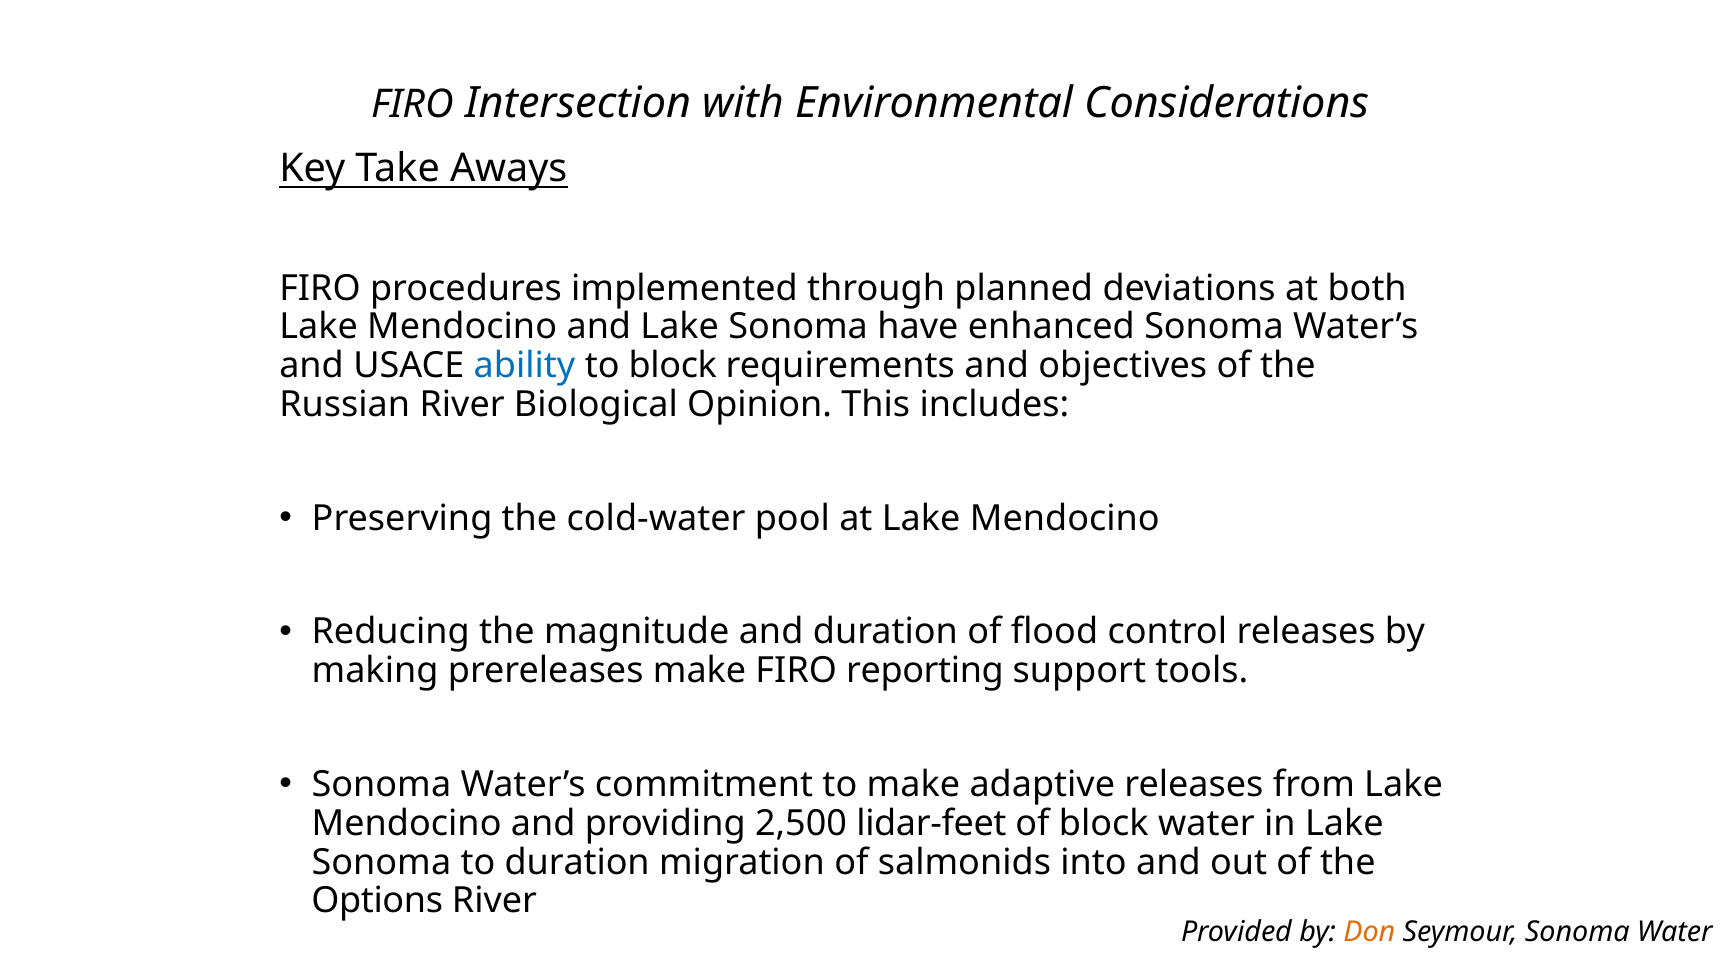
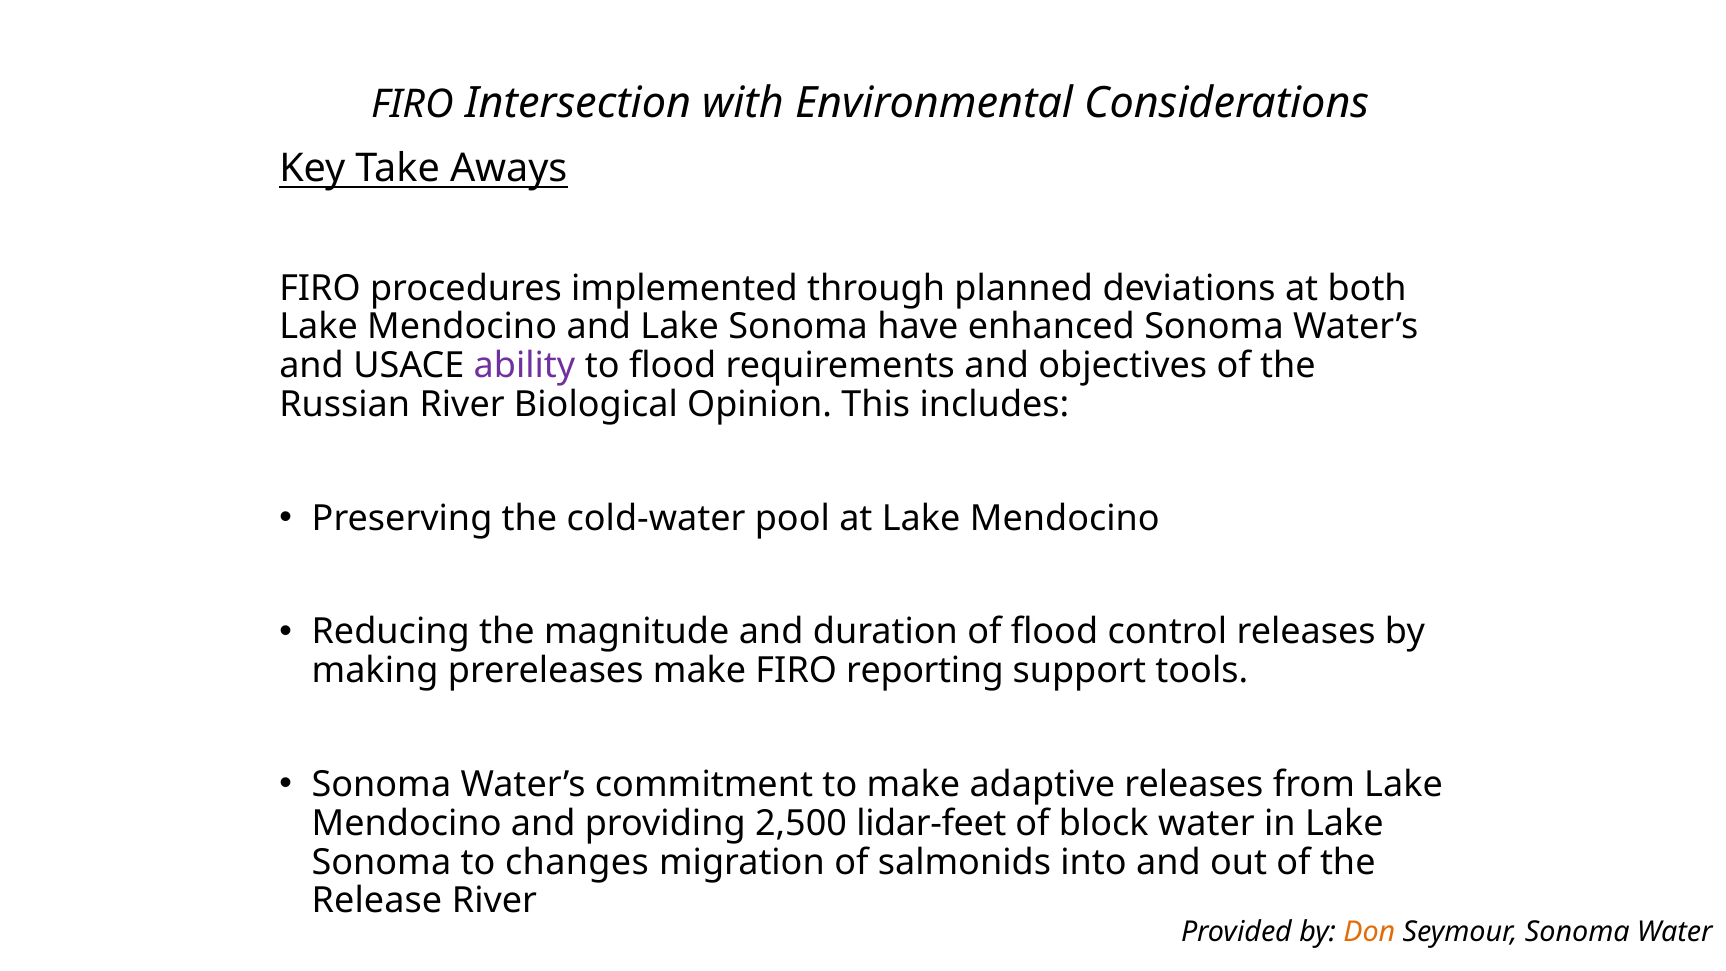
ability colour: blue -> purple
to block: block -> flood
to duration: duration -> changes
Options: Options -> Release
